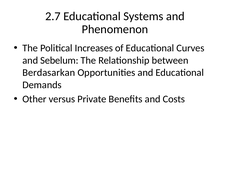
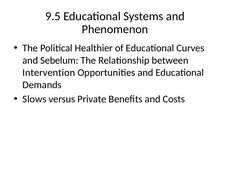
2.7: 2.7 -> 9.5
Increases: Increases -> Healthier
Berdasarkan: Berdasarkan -> Intervention
Other: Other -> Slows
